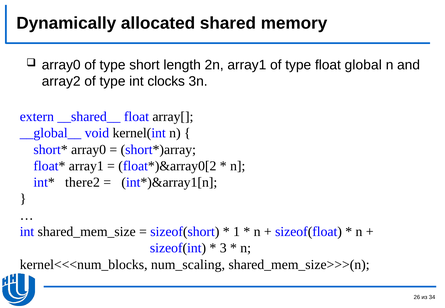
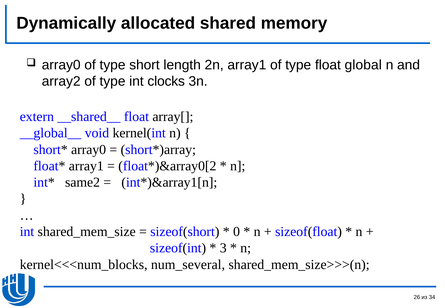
there2: there2 -> same2
1: 1 -> 0
num_scaling: num_scaling -> num_several
